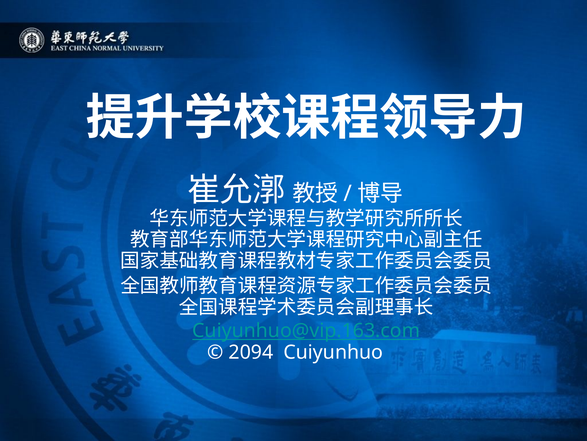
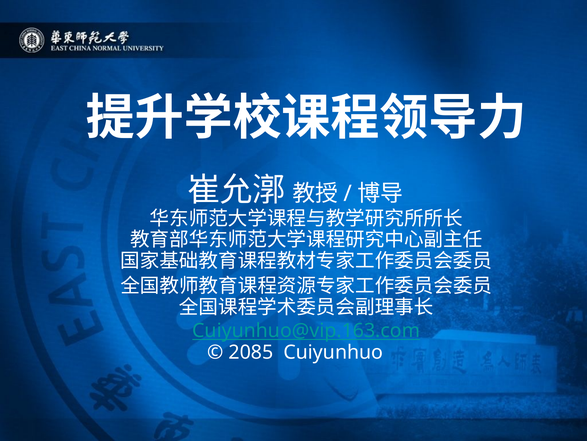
2094: 2094 -> 2085
